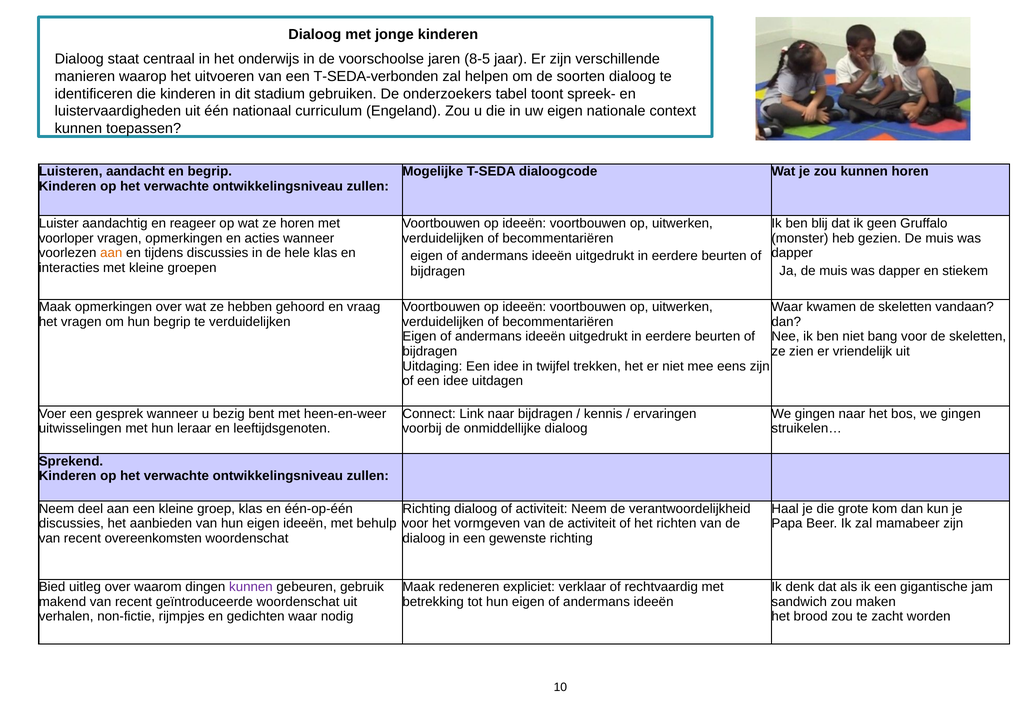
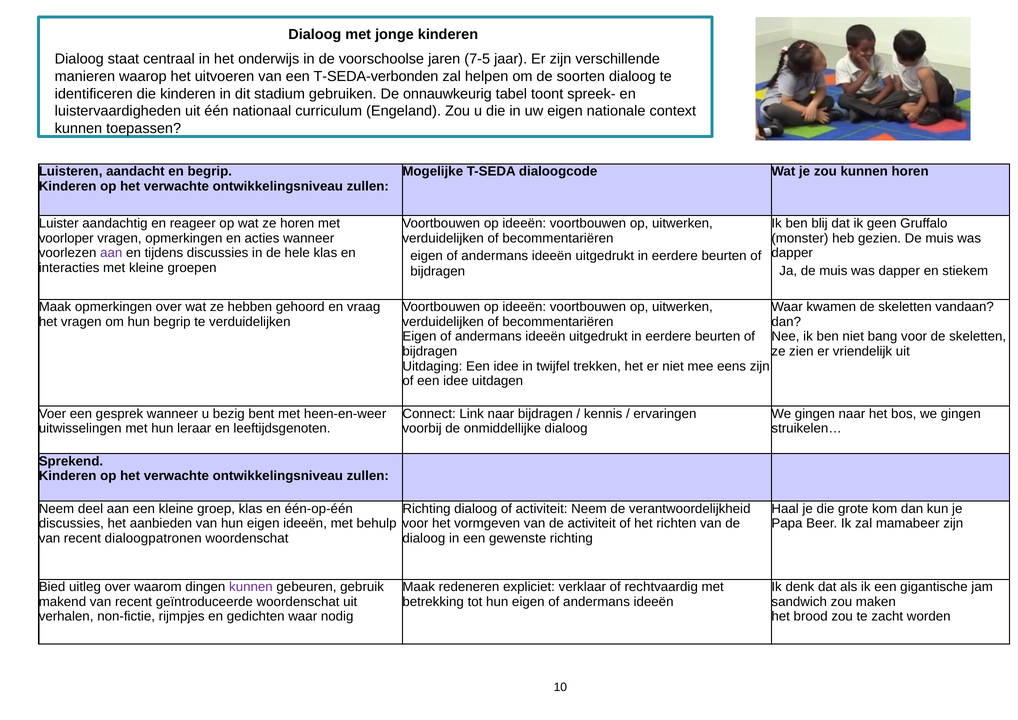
8-5: 8-5 -> 7-5
onderzoekers: onderzoekers -> onnauwkeurig
aan at (111, 253) colour: orange -> purple
overeenkomsten: overeenkomsten -> dialoogpatronen
